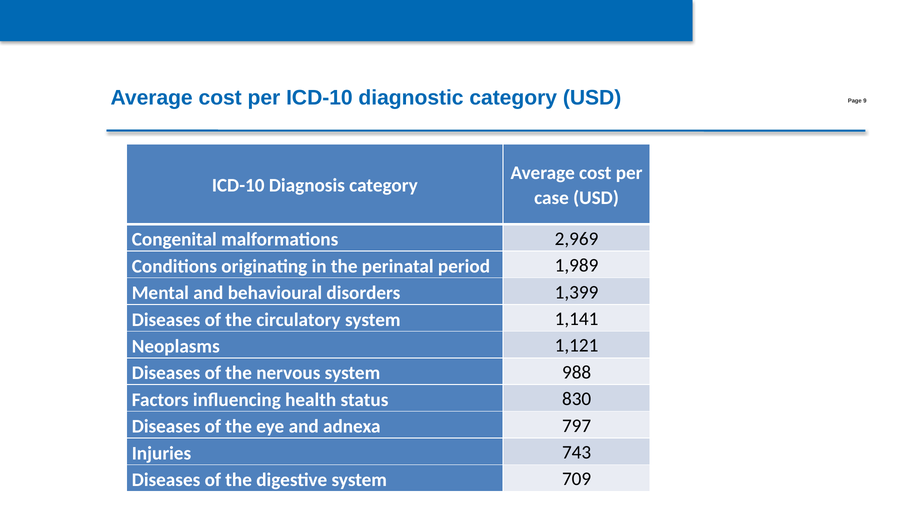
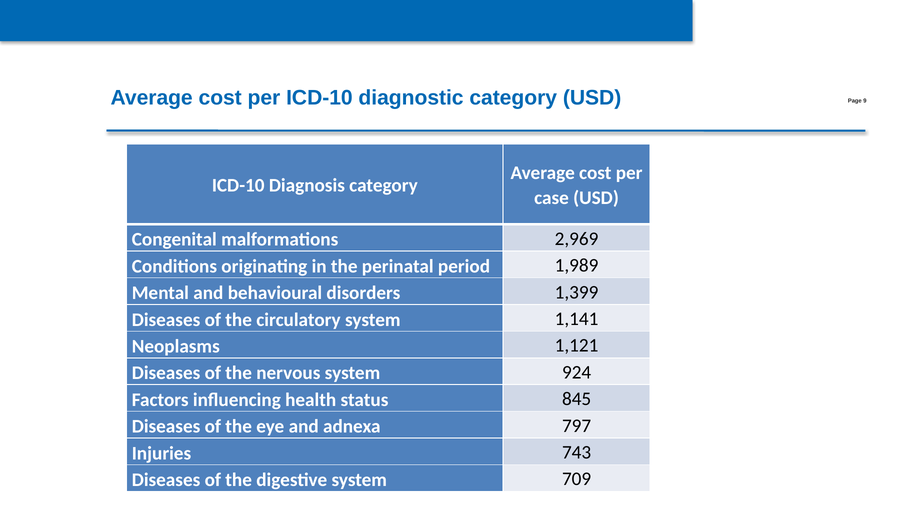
988: 988 -> 924
830: 830 -> 845
